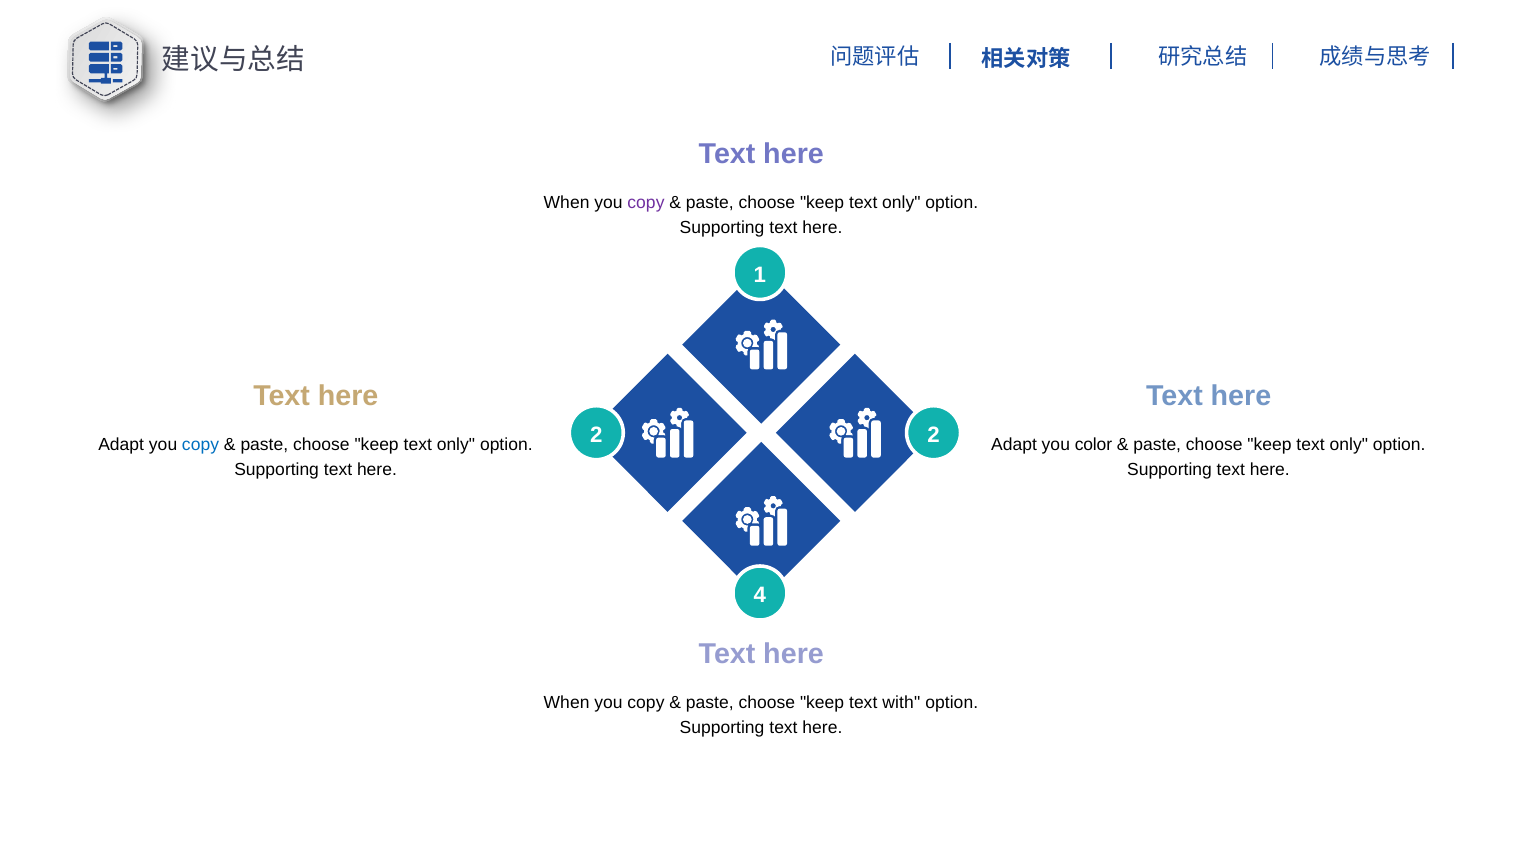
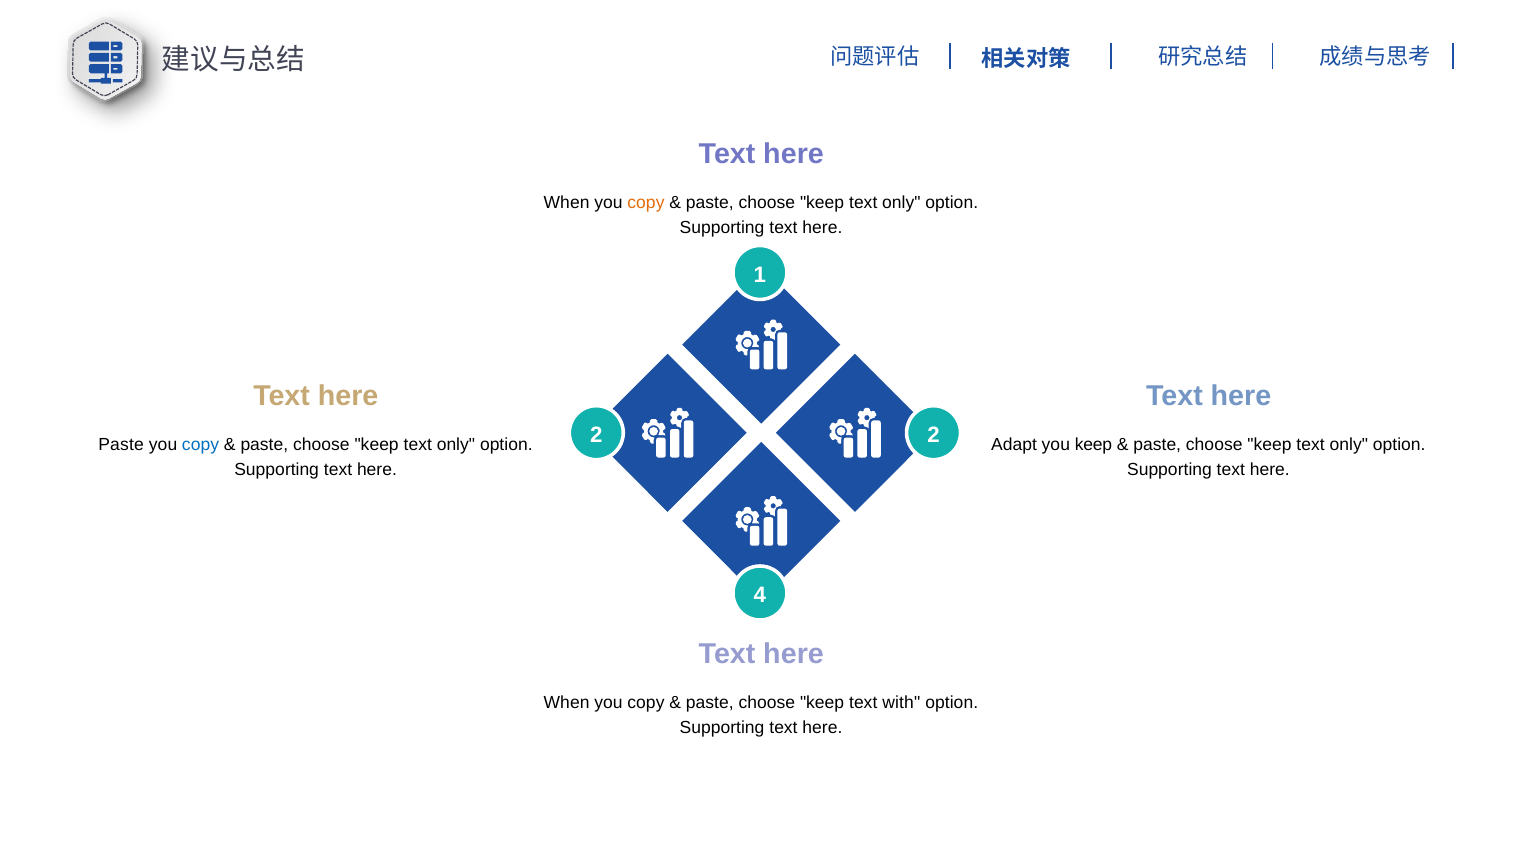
copy at (646, 203) colour: purple -> orange
Adapt at (121, 444): Adapt -> Paste
you color: color -> keep
